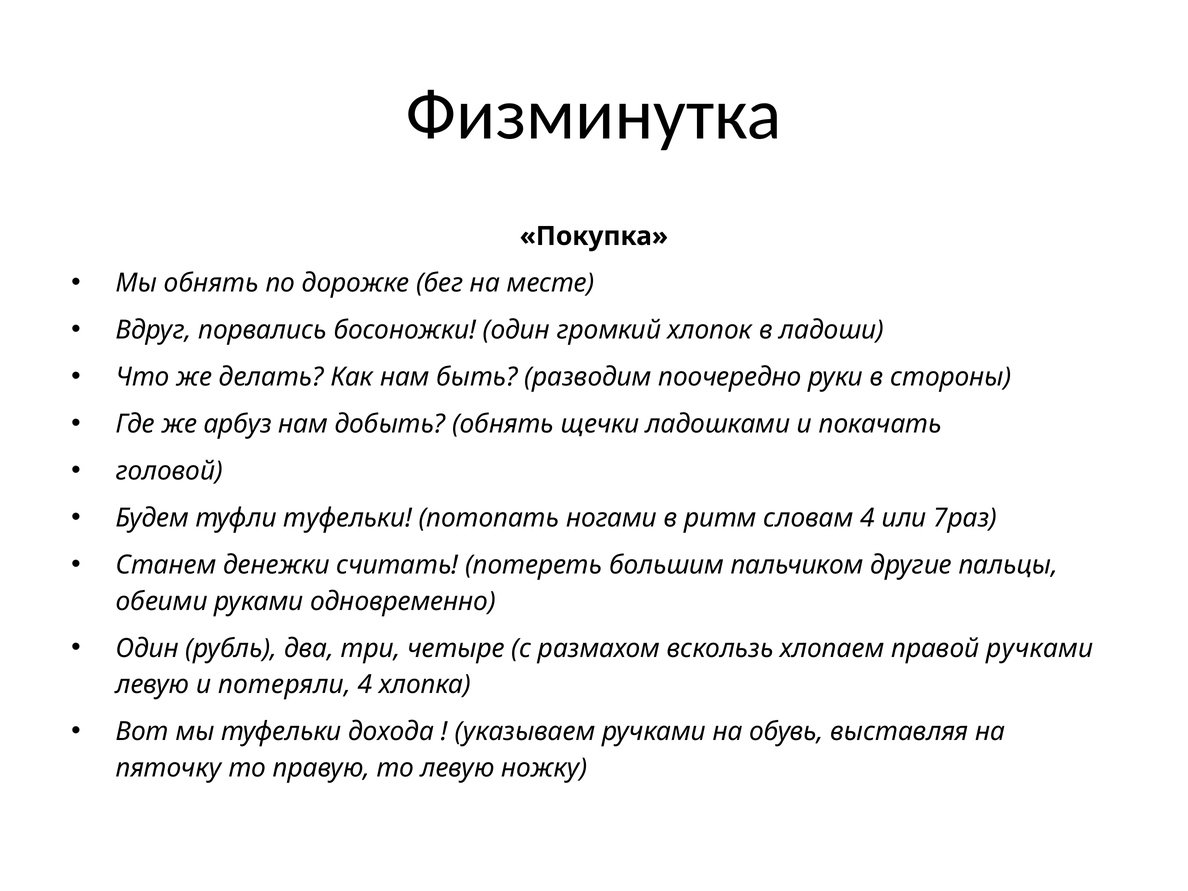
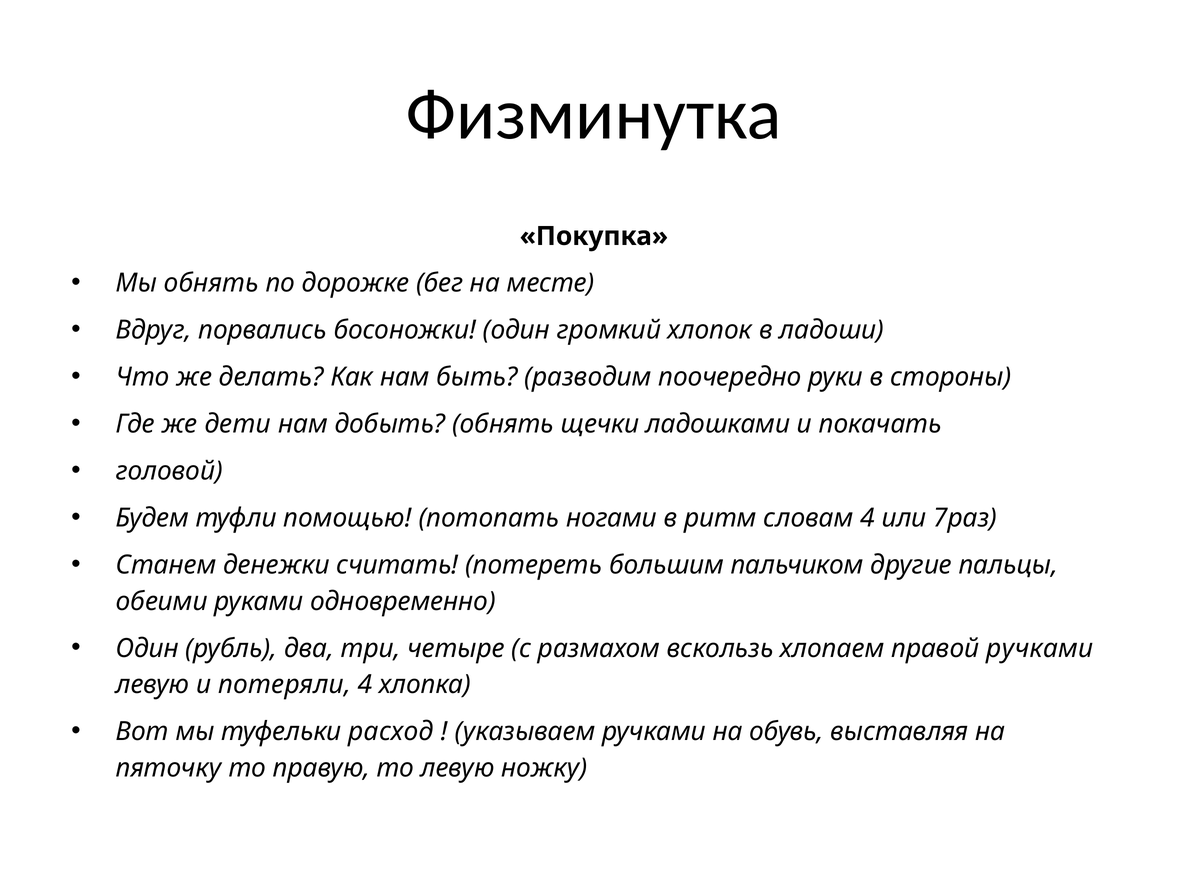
арбуз: арбуз -> дети
туфли туфельки: туфельки -> помощью
дохода: дохода -> расход
